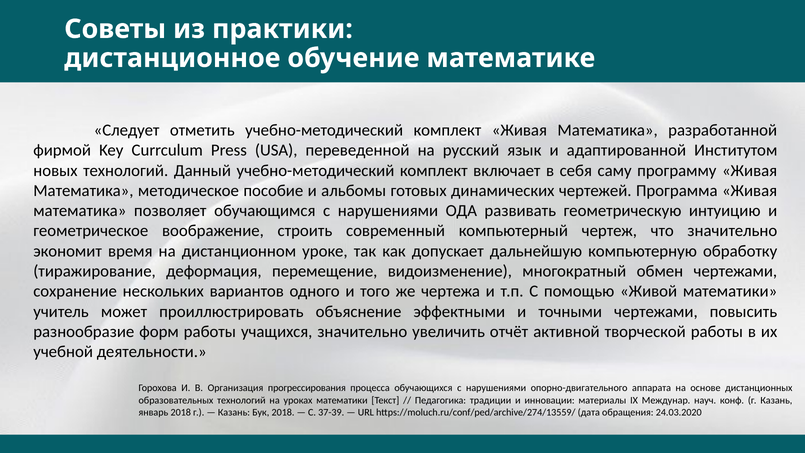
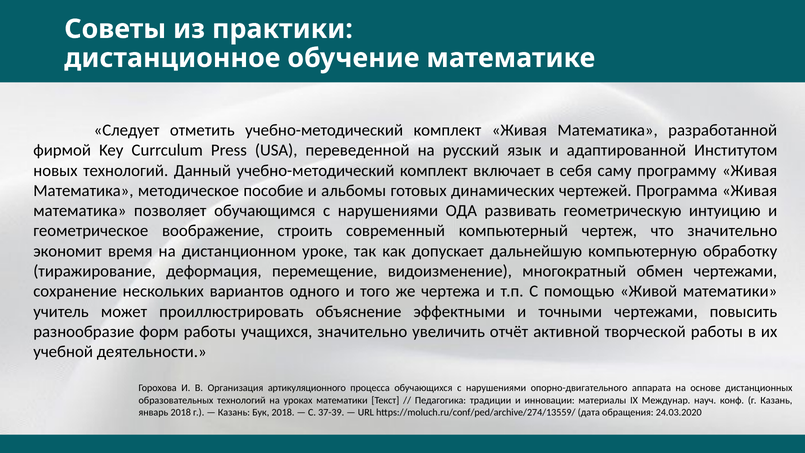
прогрессирования: прогрессирования -> артикуляционного
